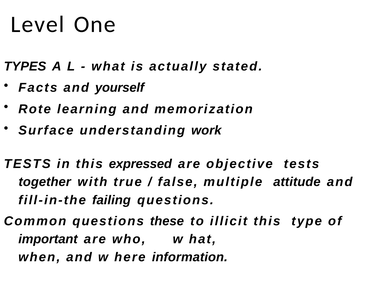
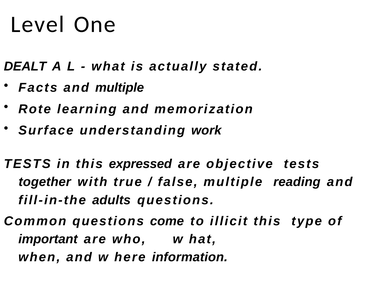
TYPES: TYPES -> DEALT
and yourself: yourself -> multiple
attitude: attitude -> reading
failing: failing -> adults
these: these -> come
